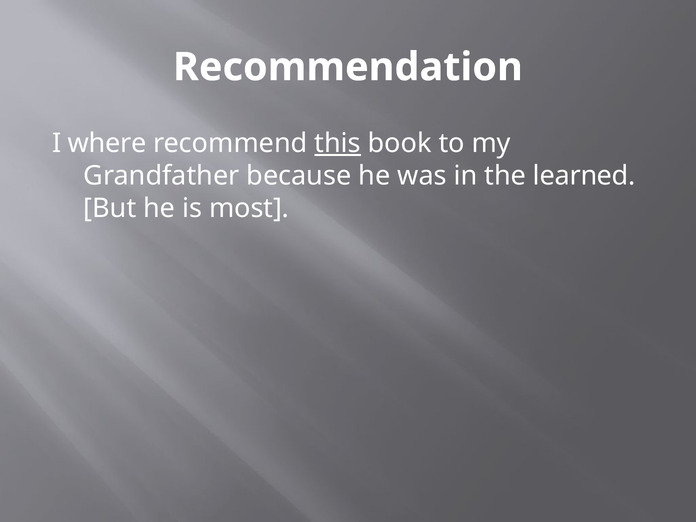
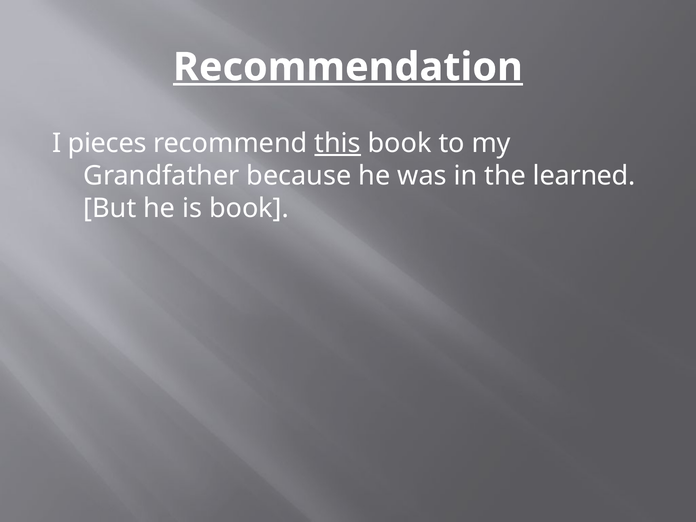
Recommendation underline: none -> present
where: where -> pieces
is most: most -> book
